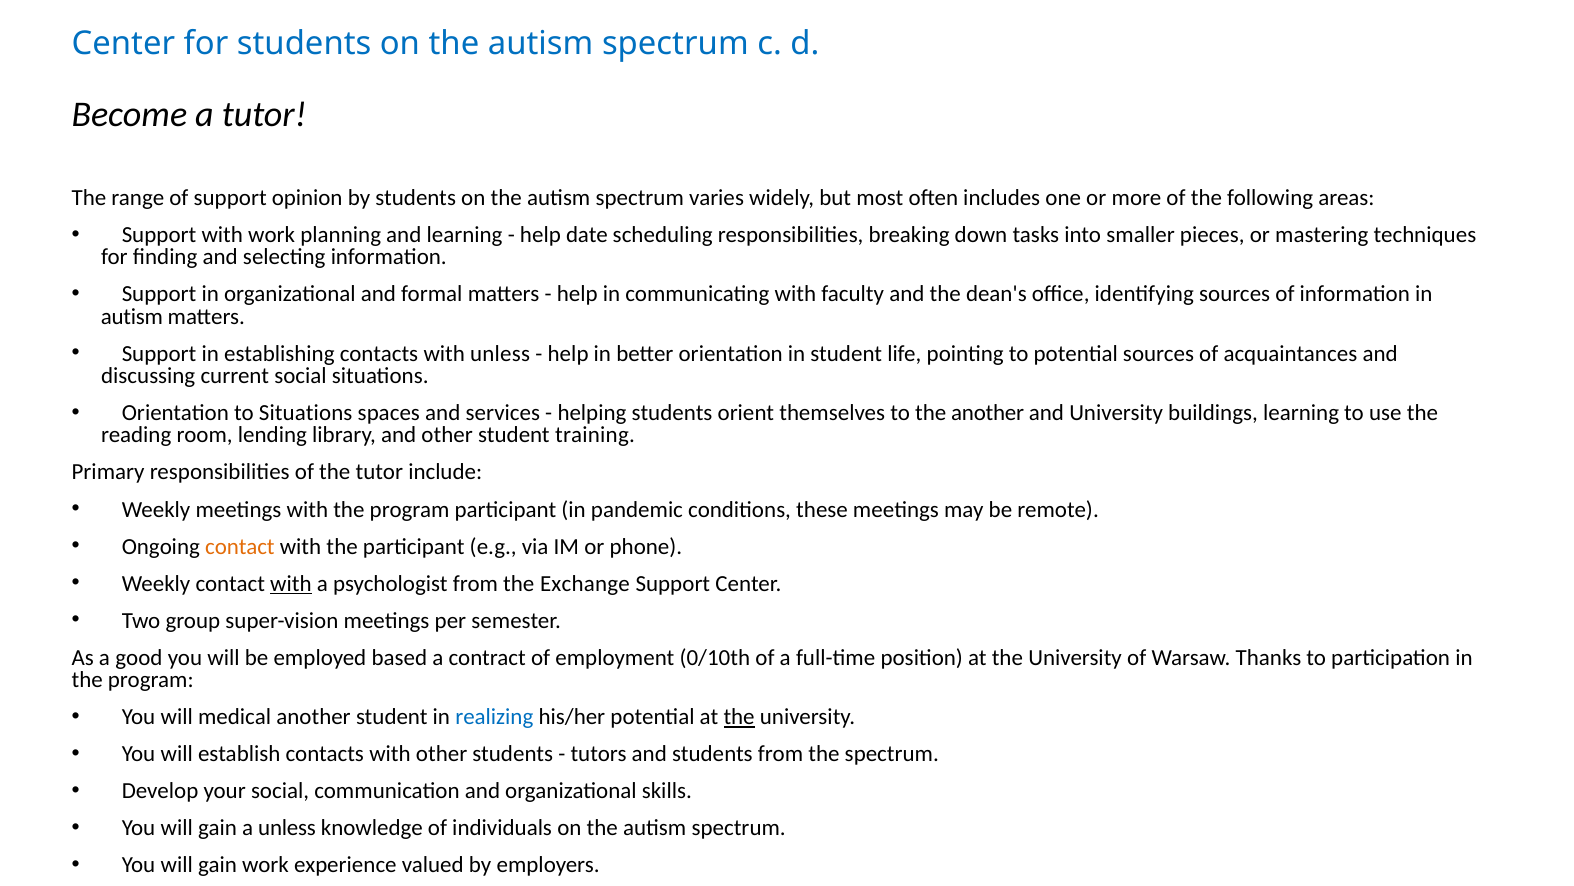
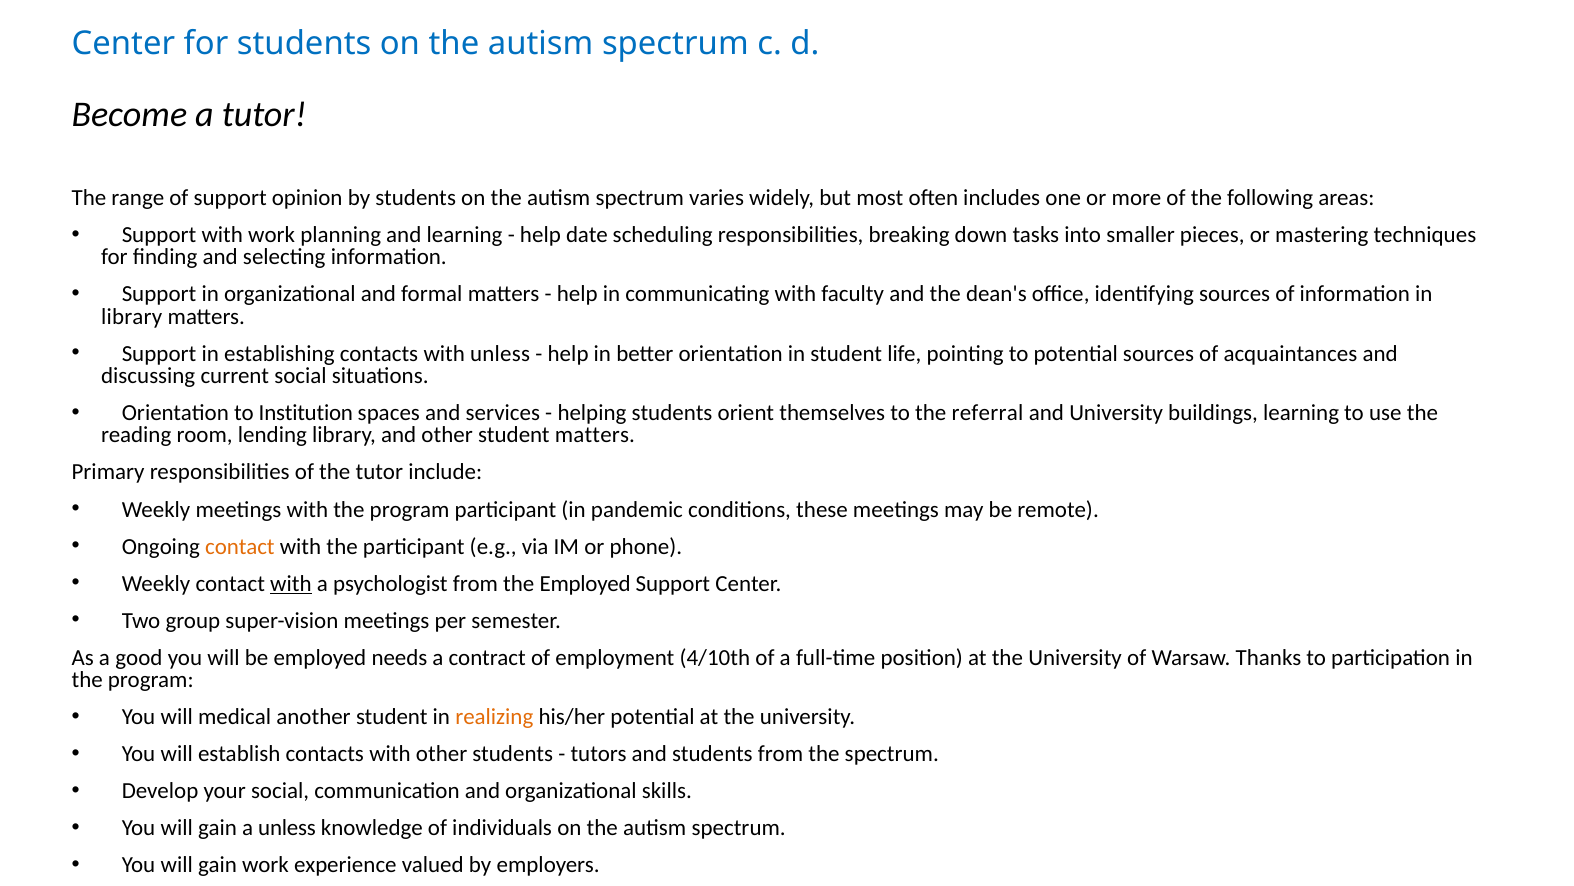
autism at (132, 316): autism -> library
to Situations: Situations -> Institution
the another: another -> referral
student training: training -> matters
the Exchange: Exchange -> Employed
based: based -> needs
0/10th: 0/10th -> 4/10th
realizing colour: blue -> orange
the at (739, 717) underline: present -> none
